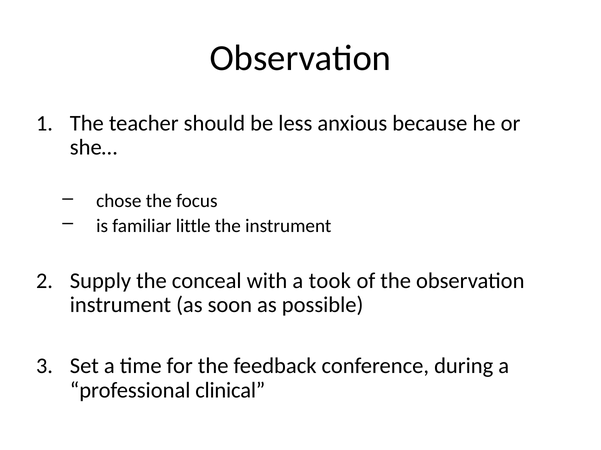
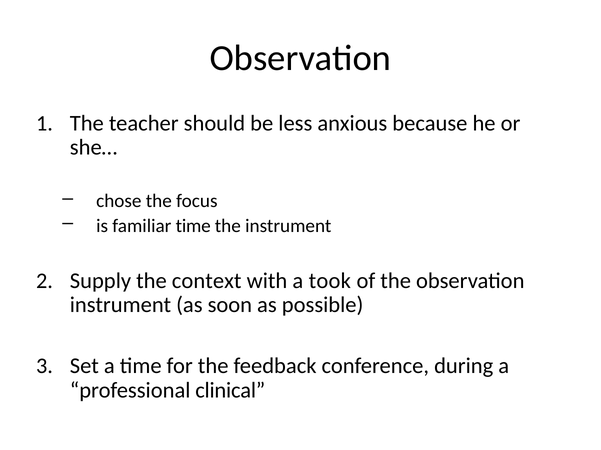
familiar little: little -> time
conceal: conceal -> context
